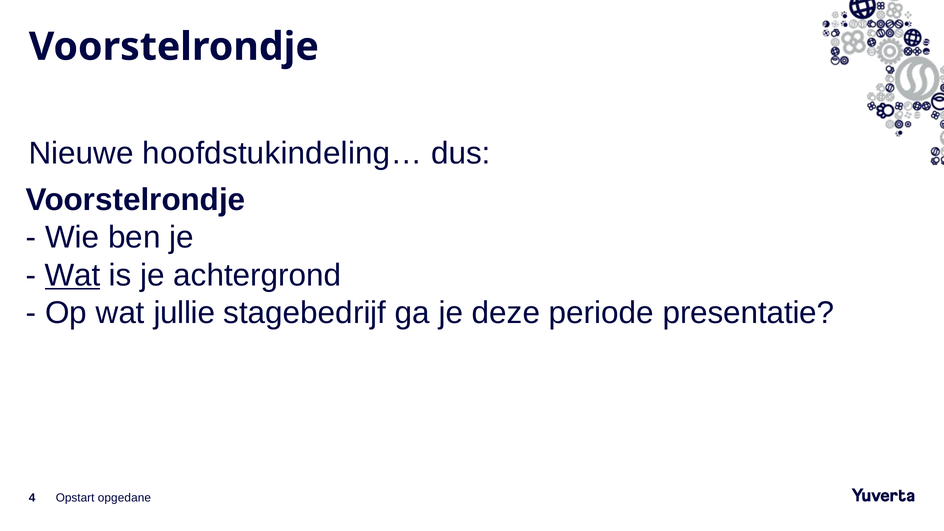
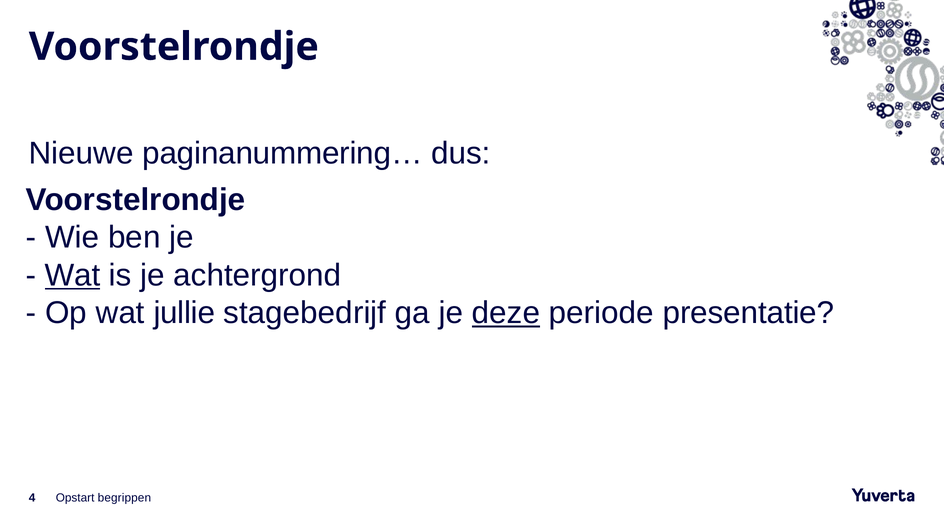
hoofdstukindeling…: hoofdstukindeling… -> paginanummering…
deze underline: none -> present
opgedane: opgedane -> begrippen
